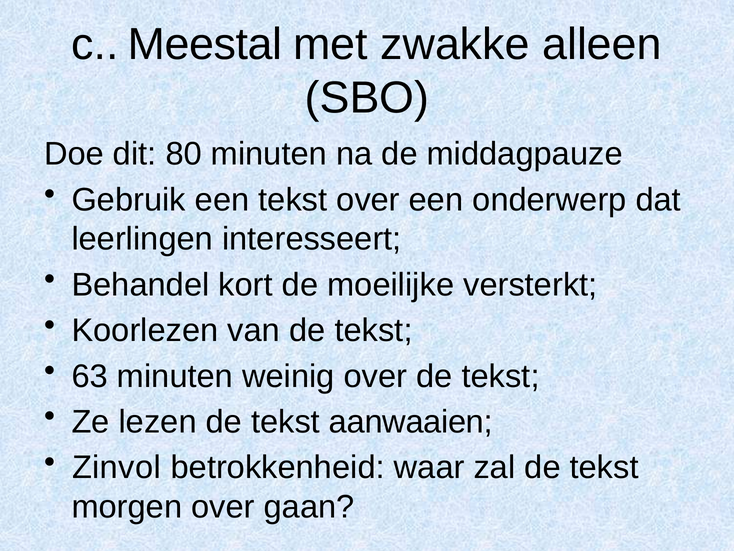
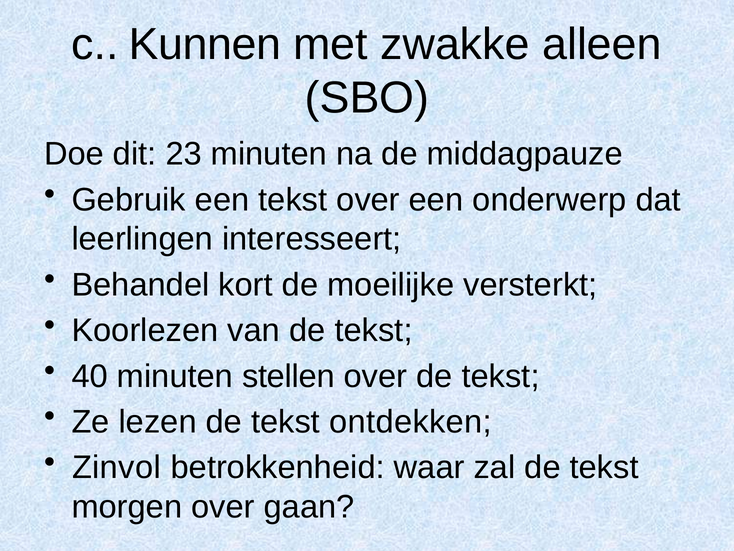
Meestal: Meestal -> Kunnen
80: 80 -> 23
63: 63 -> 40
weinig: weinig -> stellen
aanwaaien: aanwaaien -> ontdekken
